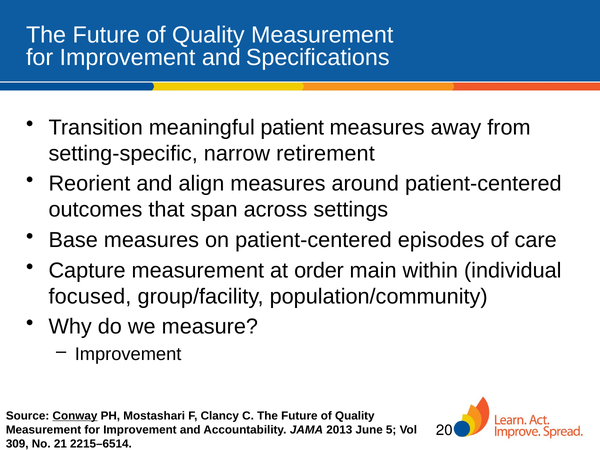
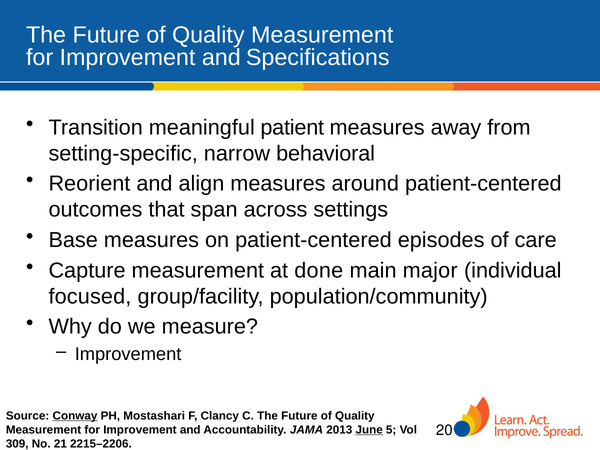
retirement: retirement -> behavioral
order: order -> done
within: within -> major
June underline: none -> present
2215–6514: 2215–6514 -> 2215–2206
